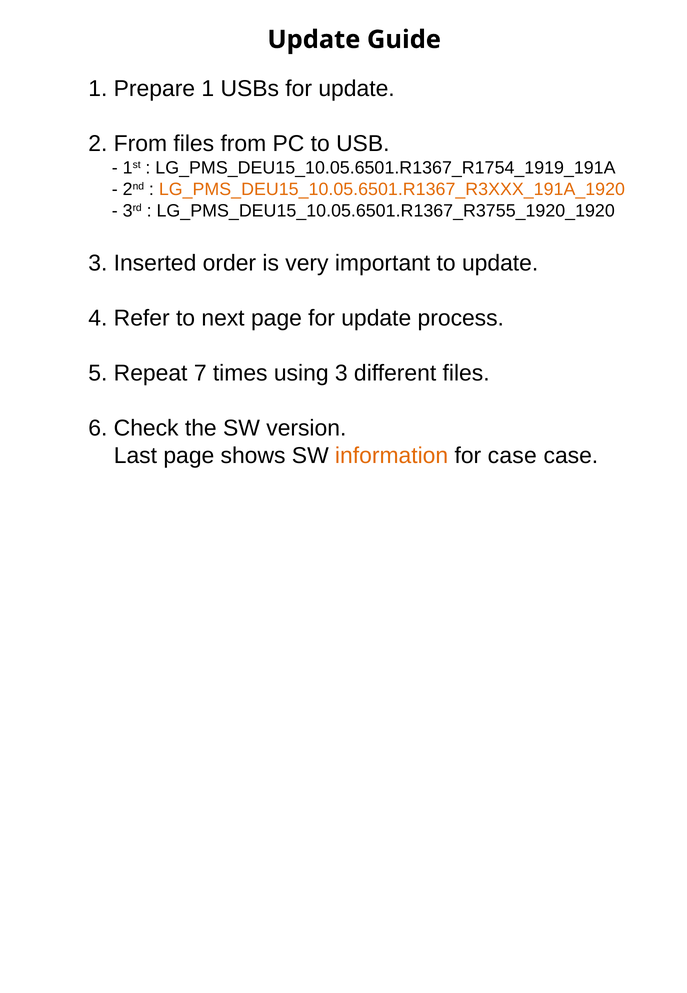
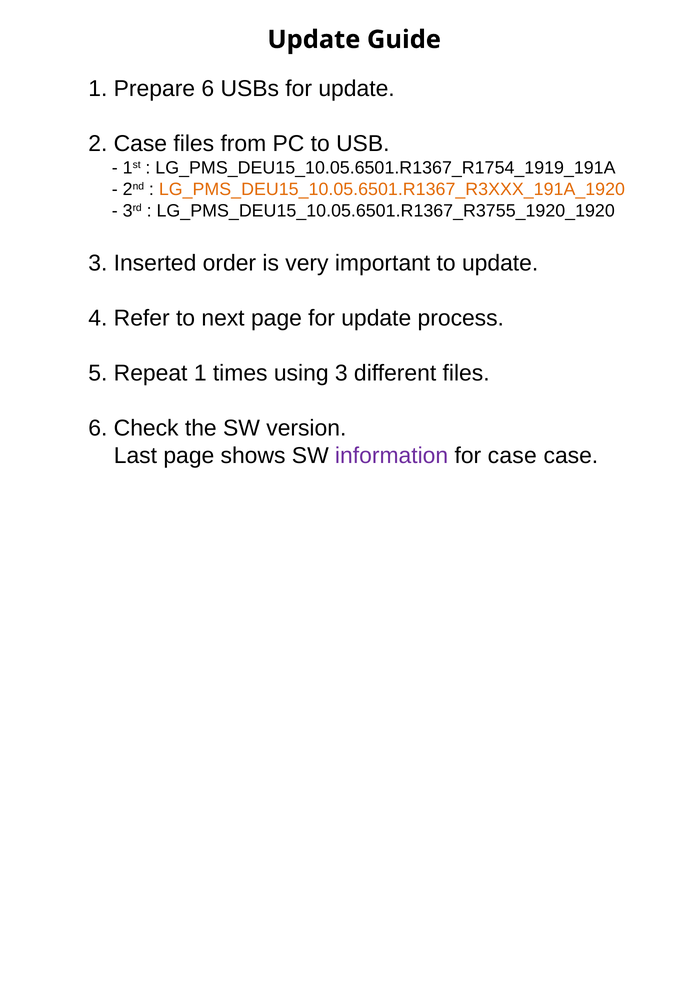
Prepare 1: 1 -> 6
2 From: From -> Case
Repeat 7: 7 -> 1
information colour: orange -> purple
